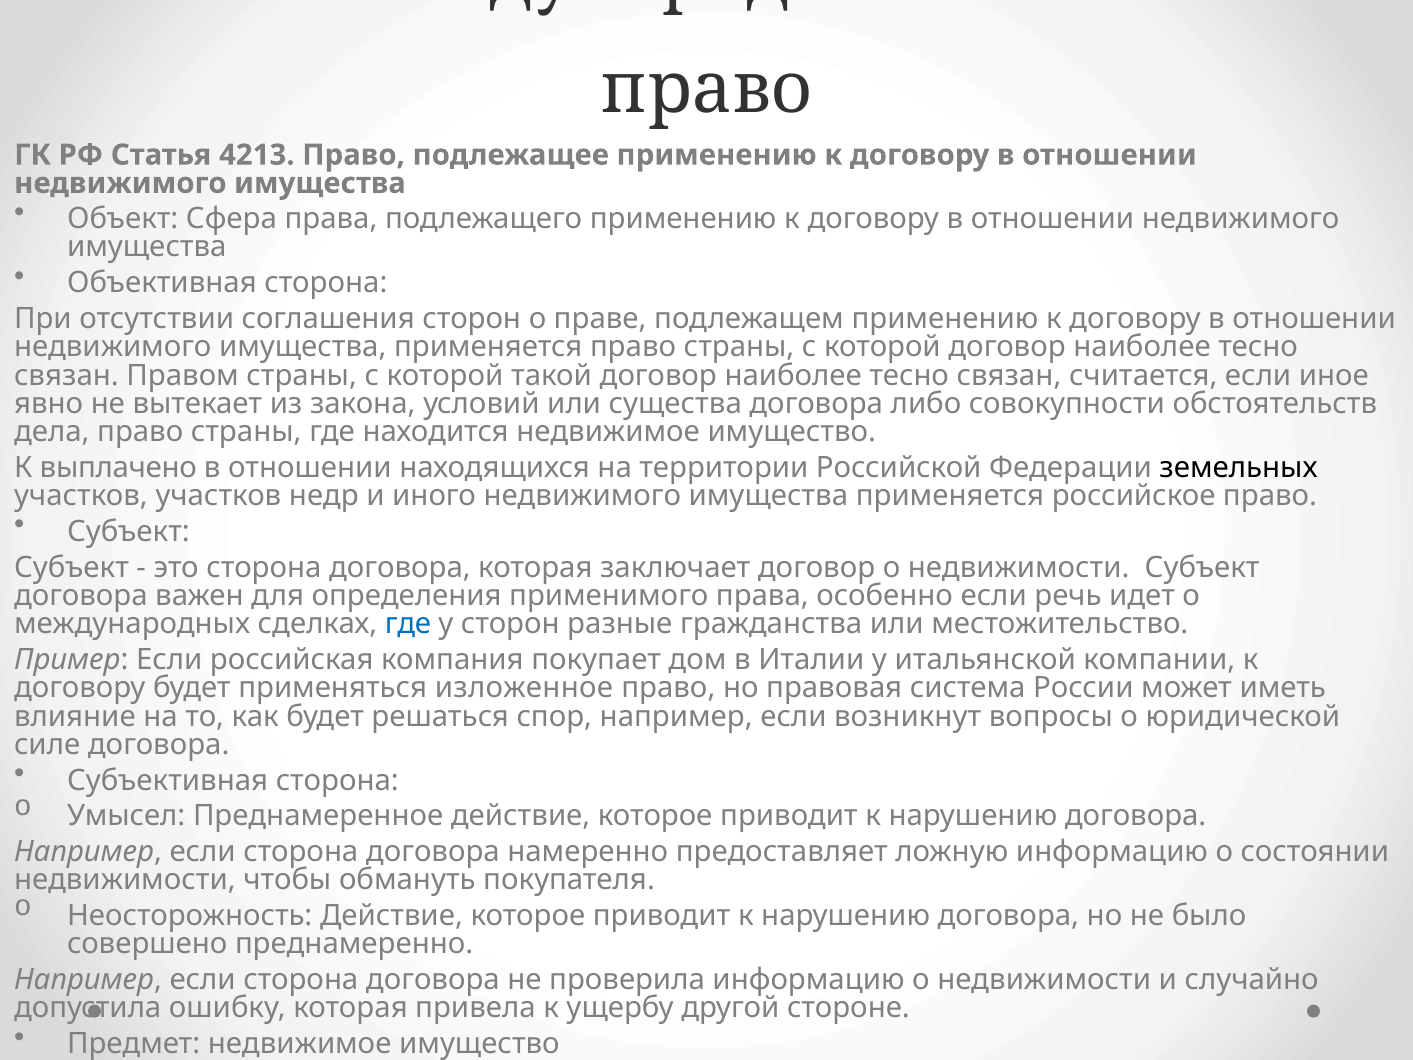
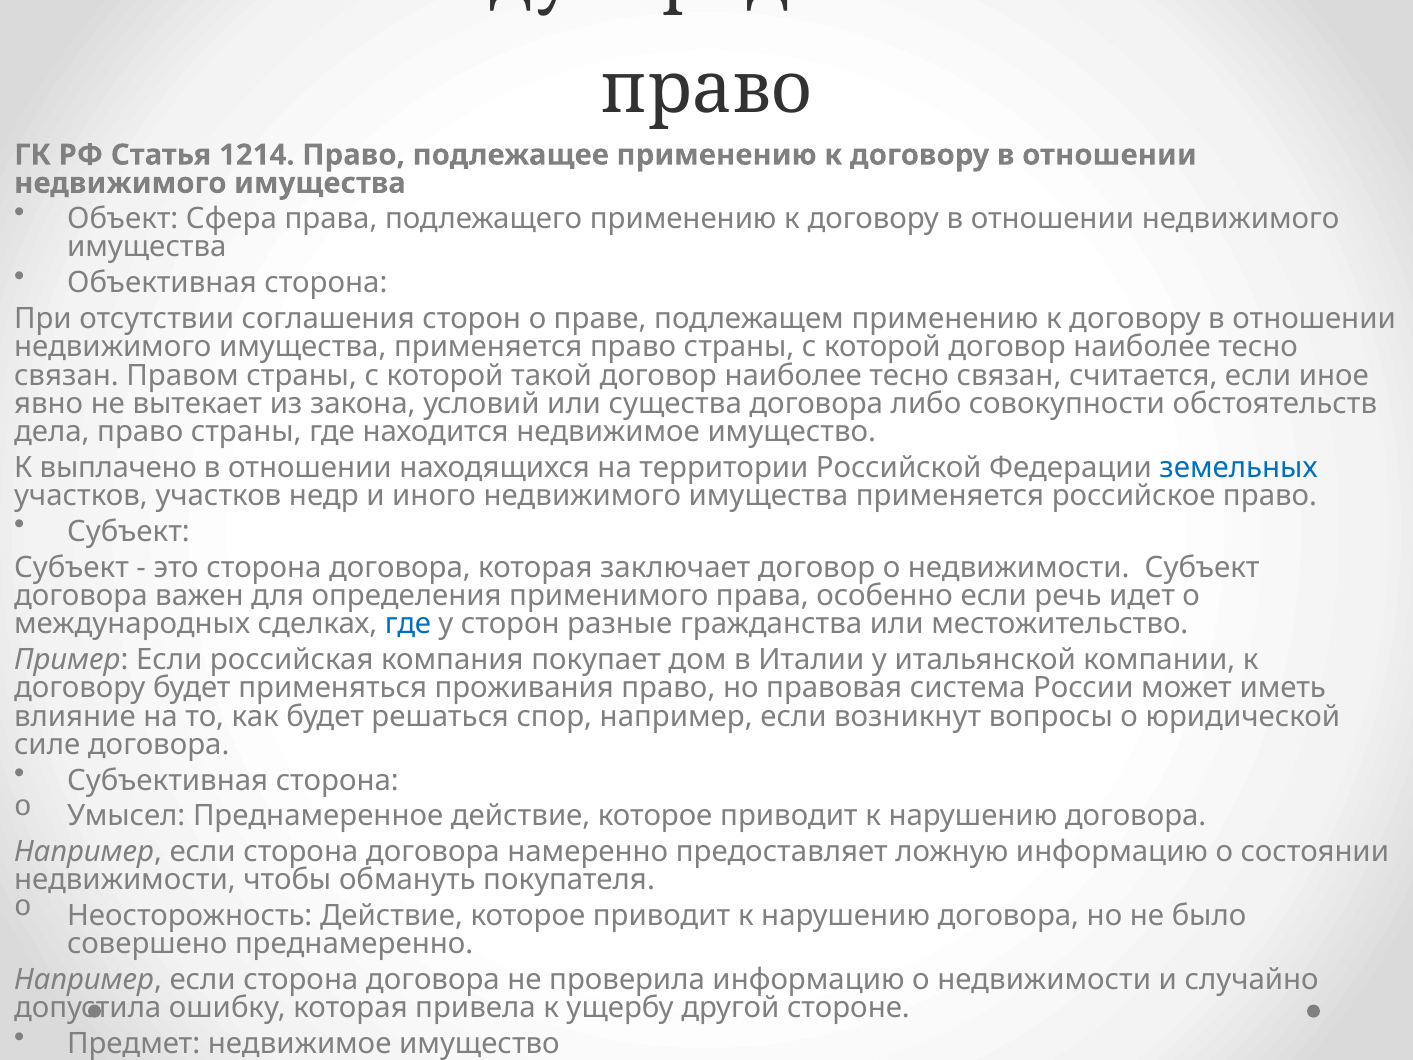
4213: 4213 -> 1214
земельных colour: black -> blue
изложенное: изложенное -> проживания
